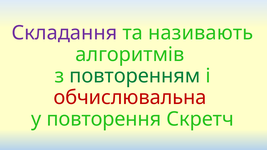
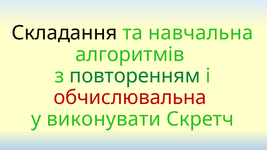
Складання colour: purple -> black
називають: називають -> навчальна
повторення: повторення -> виконувати
